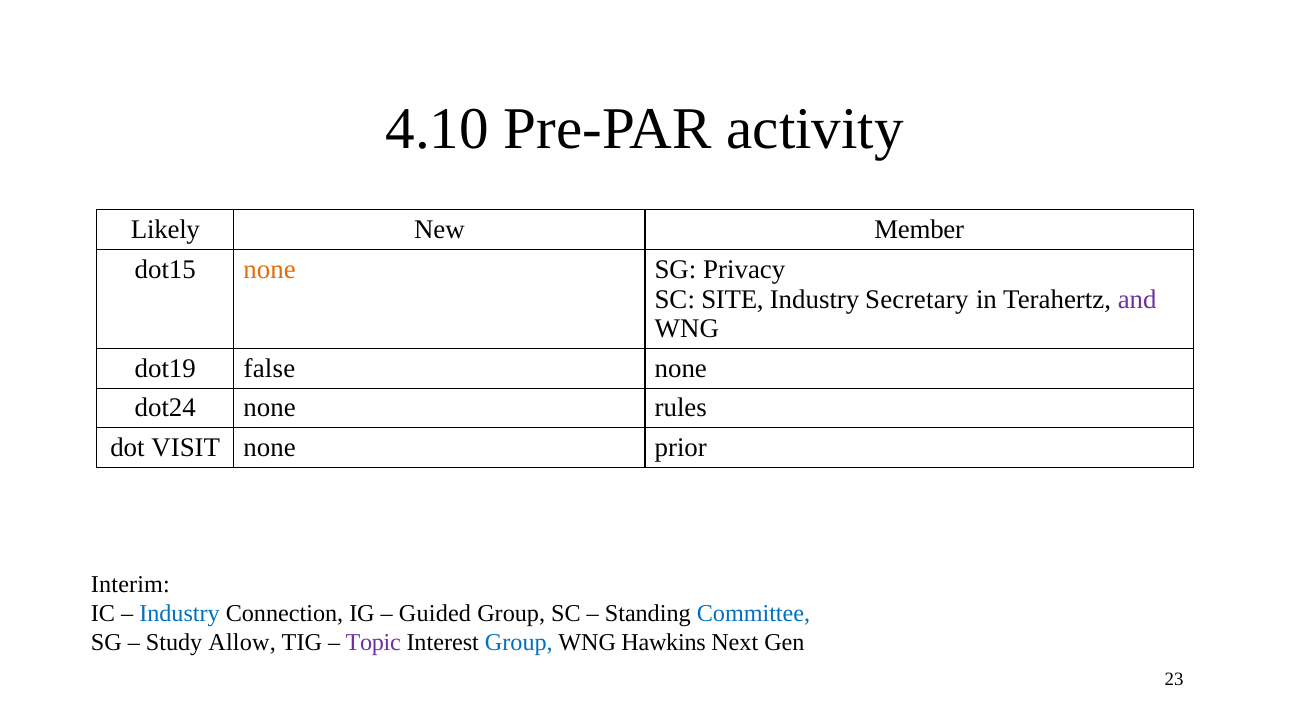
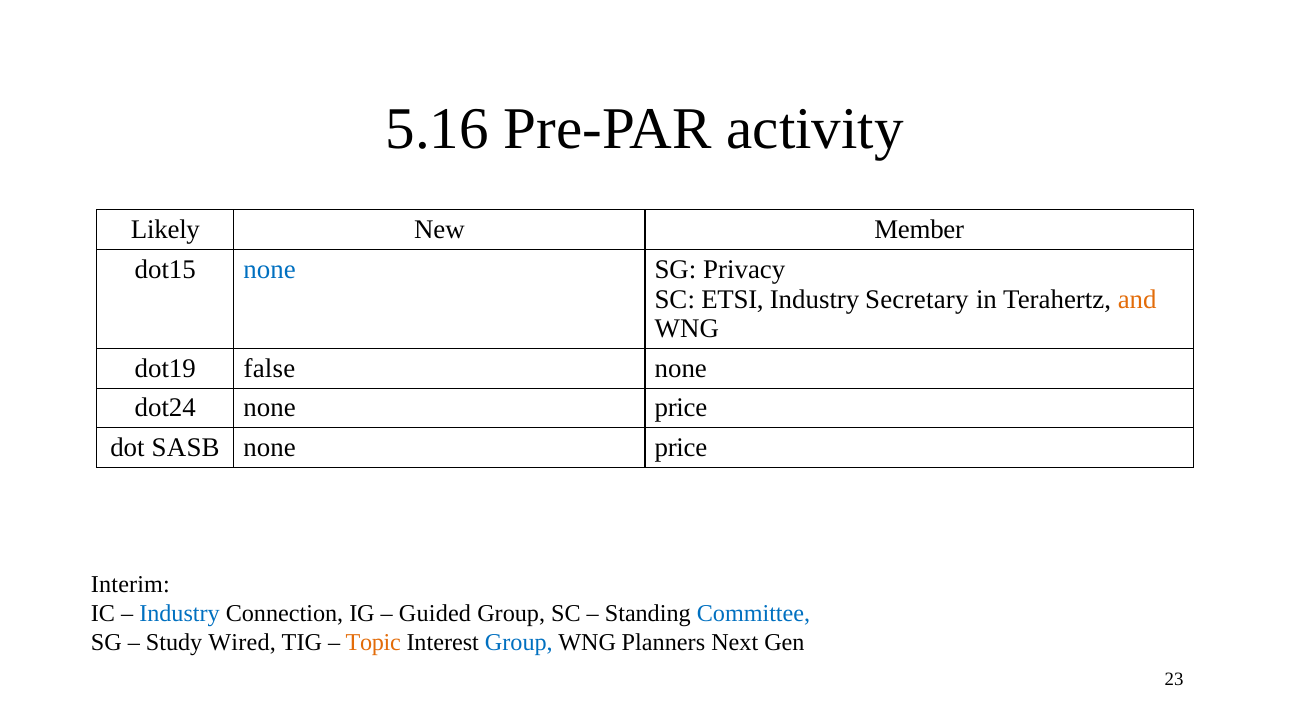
4.10: 4.10 -> 5.16
none at (270, 269) colour: orange -> blue
SITE: SITE -> ETSI
and colour: purple -> orange
dot24 none rules: rules -> price
VISIT: VISIT -> SASB
prior at (681, 447): prior -> price
Allow: Allow -> Wired
Topic colour: purple -> orange
Hawkins: Hawkins -> Planners
